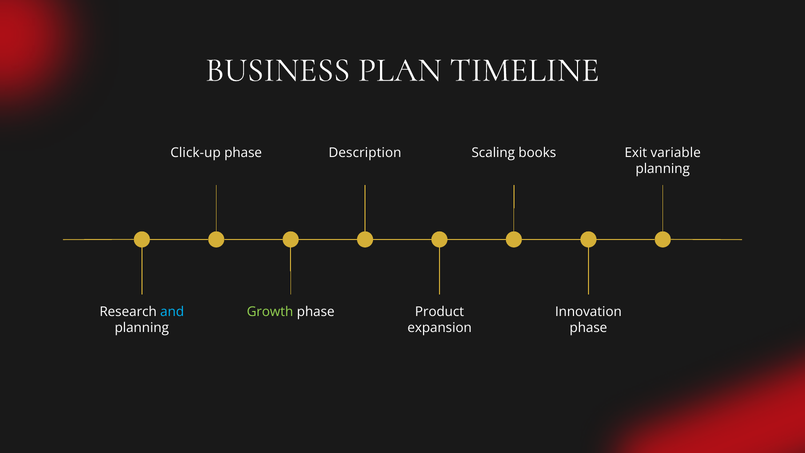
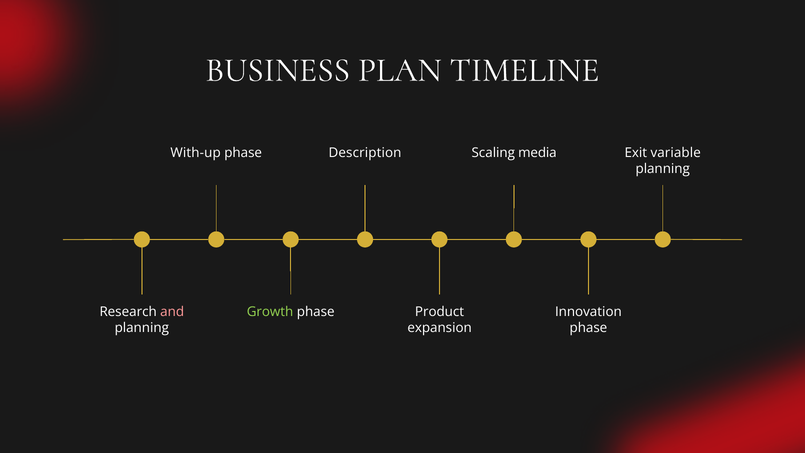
Click-up: Click-up -> With-up
books: books -> media
and colour: light blue -> pink
